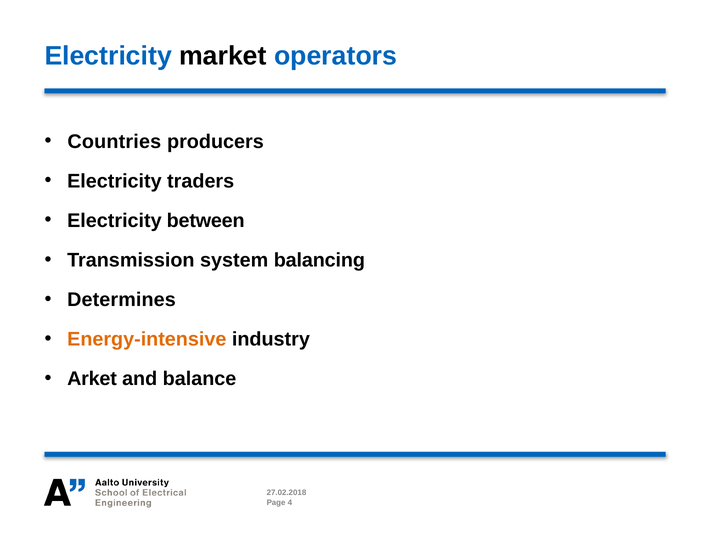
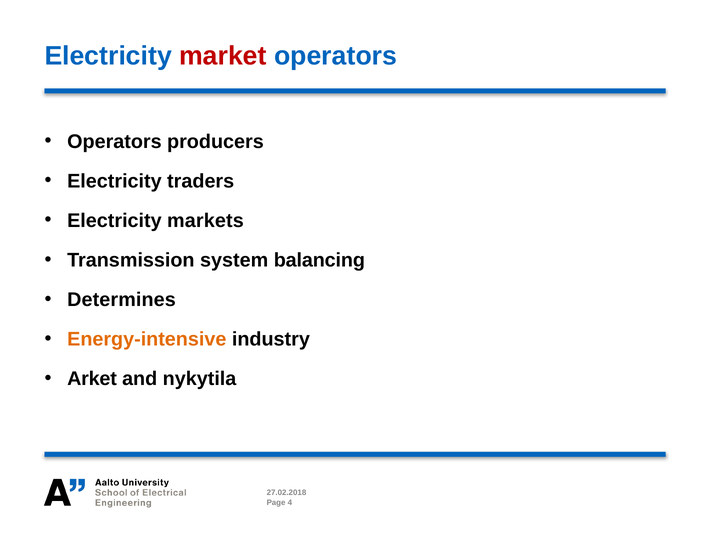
market colour: black -> red
Countries at (114, 142): Countries -> Operators
between: between -> markets
balance: balance -> nykytila
